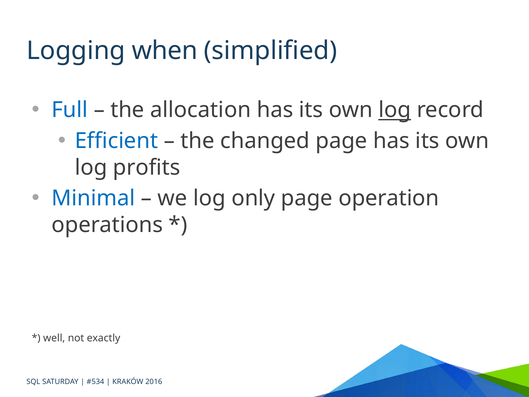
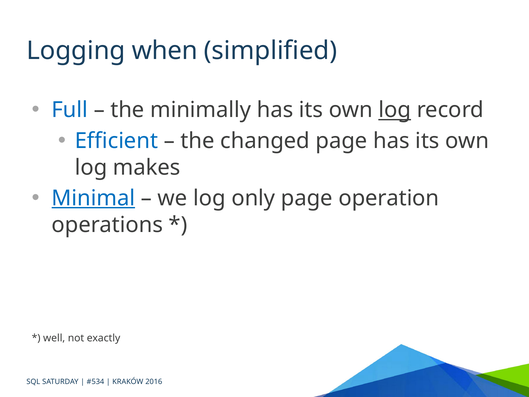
allocation: allocation -> minimally
profits: profits -> makes
Minimal underline: none -> present
